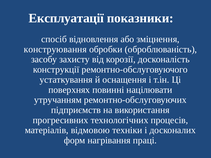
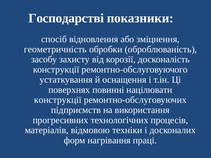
Експлуатації: Експлуатації -> Господарстві
конструювання: конструювання -> геометричність
утручанням at (58, 100): утручанням -> конструкції
